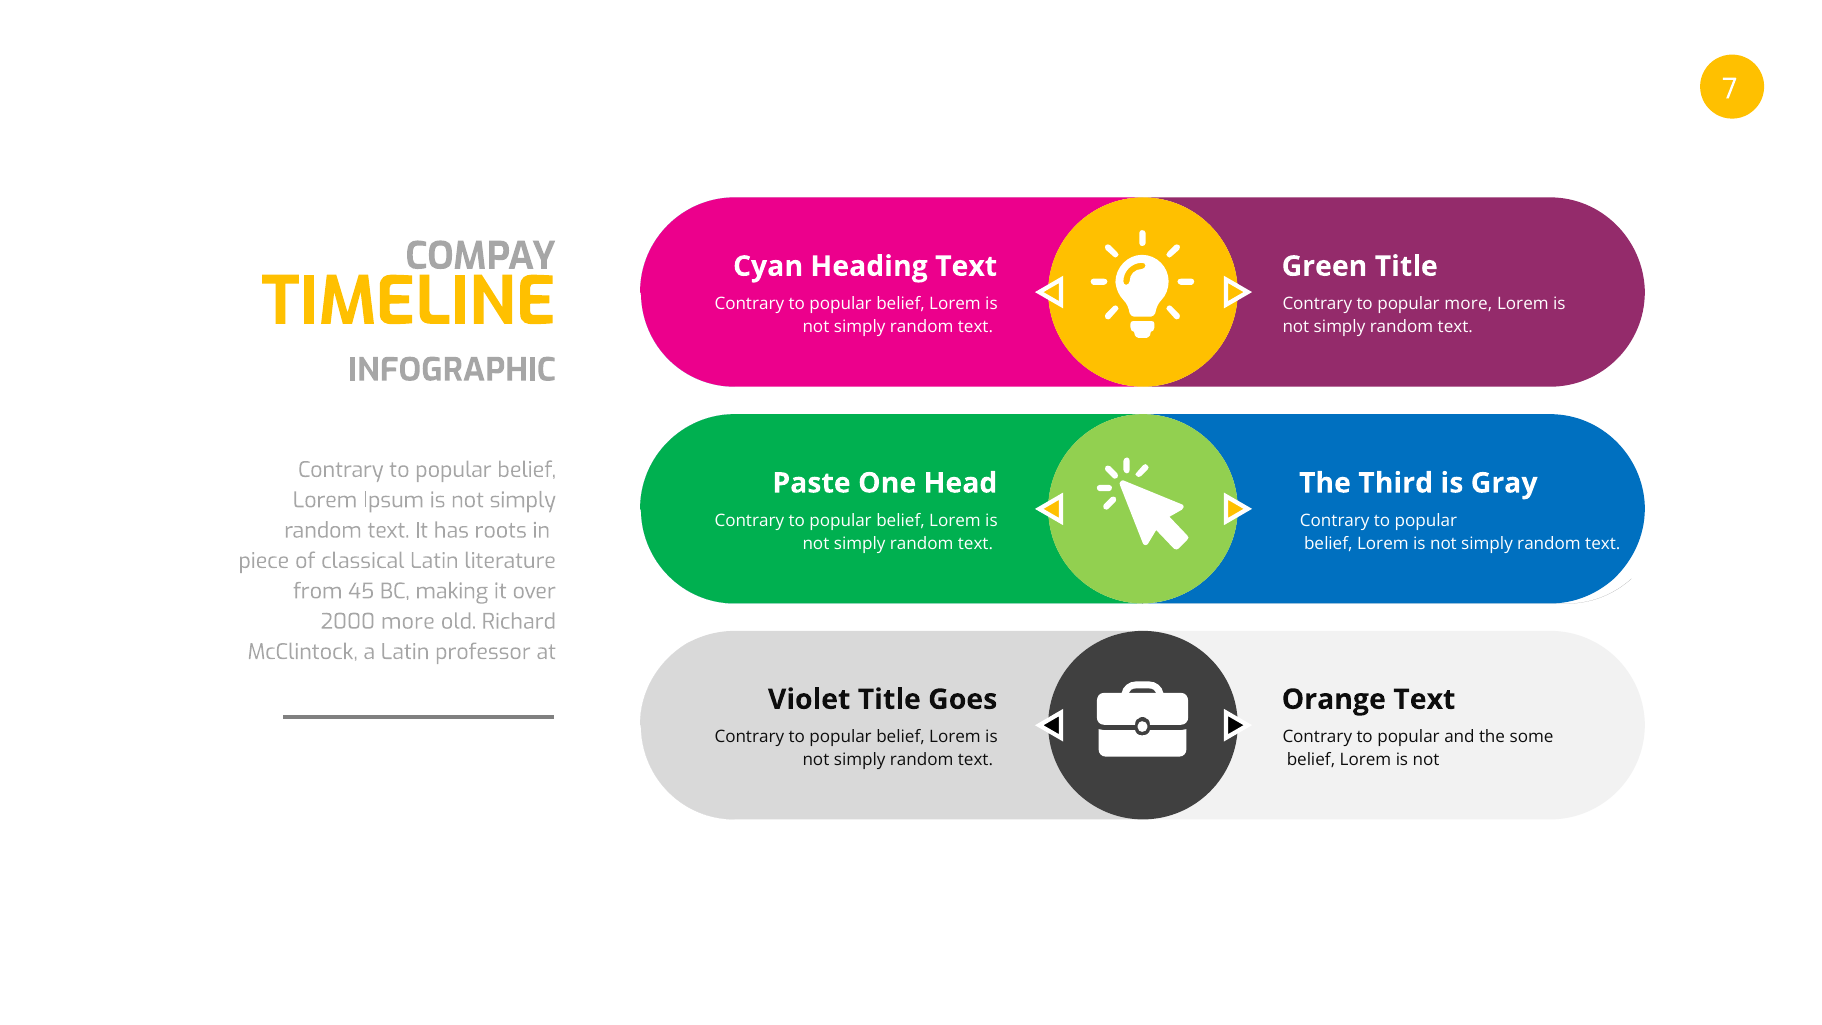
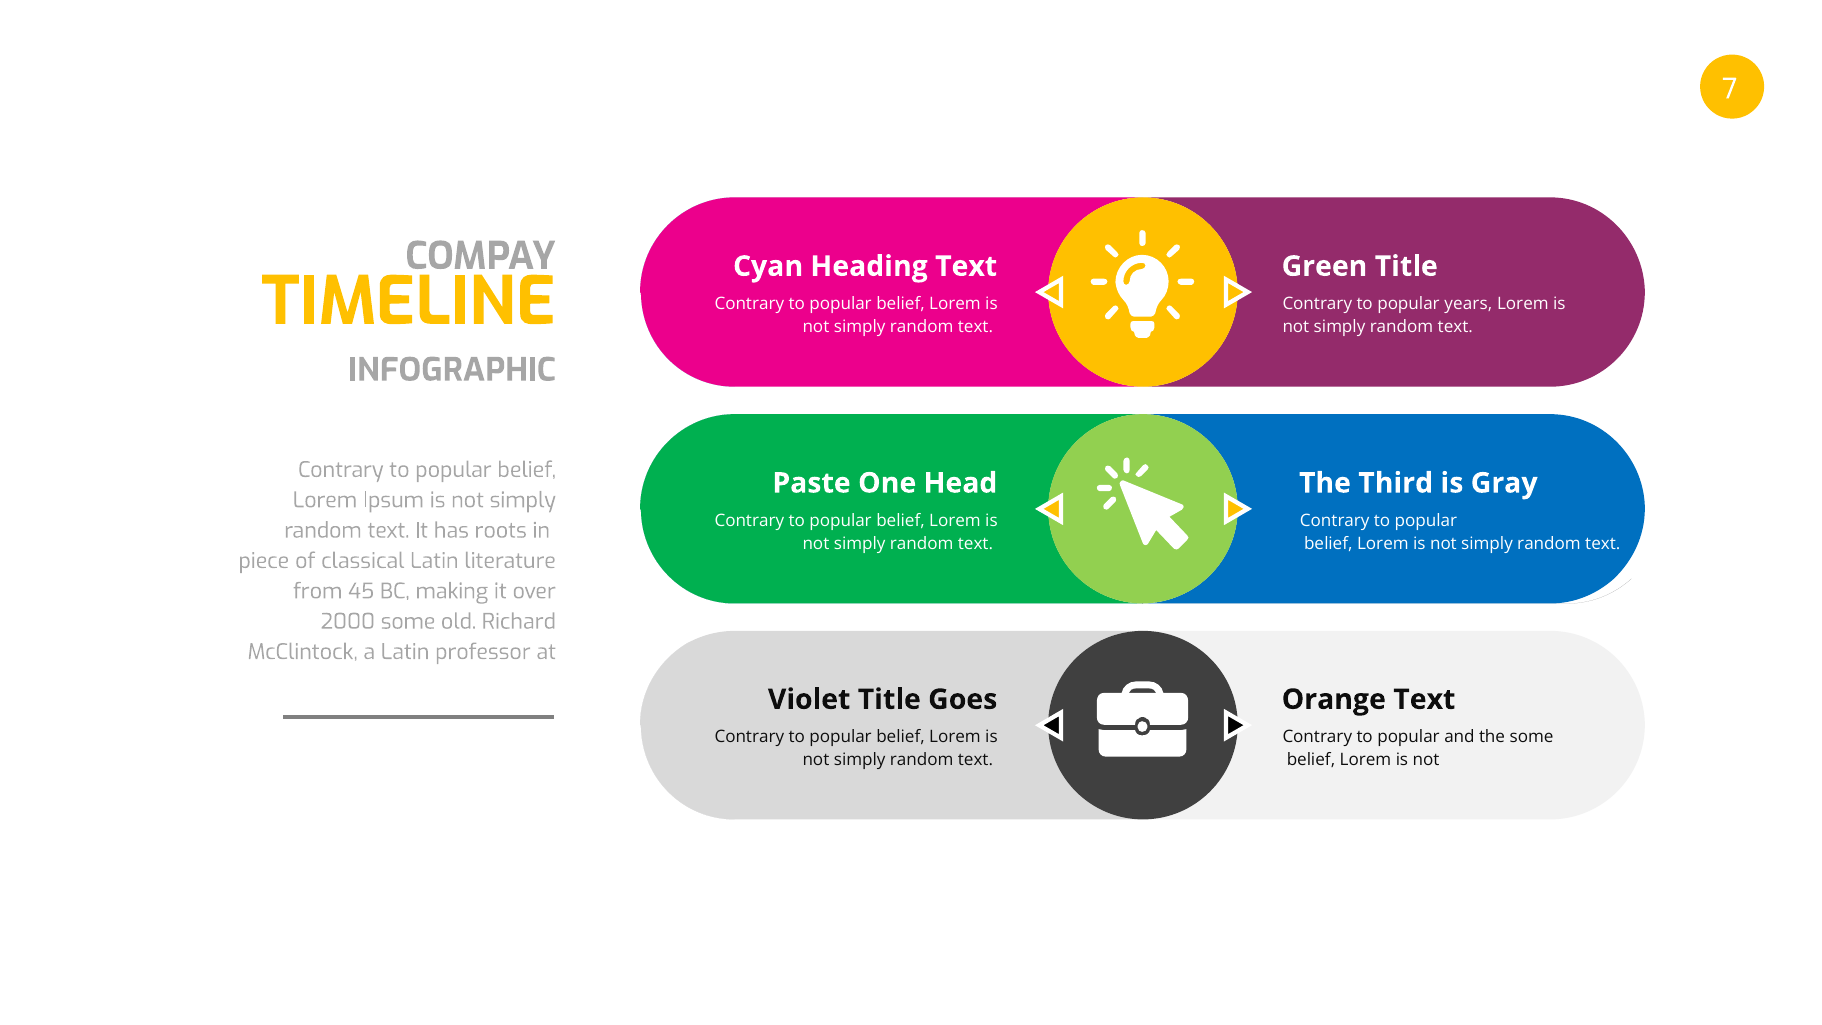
popular more: more -> years
2000 more: more -> some
